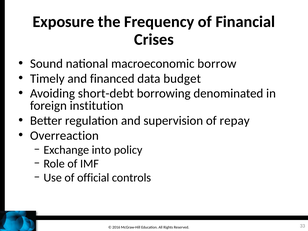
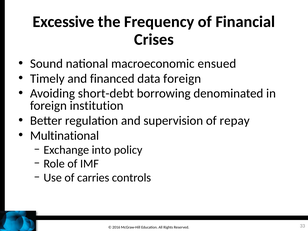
Exposure: Exposure -> Excessive
borrow: borrow -> ensued
data budget: budget -> foreign
Overreaction: Overreaction -> Multinational
official: official -> carries
